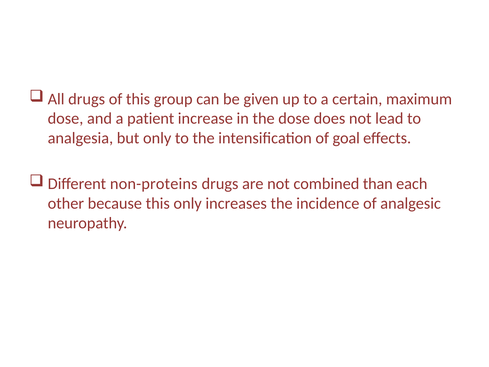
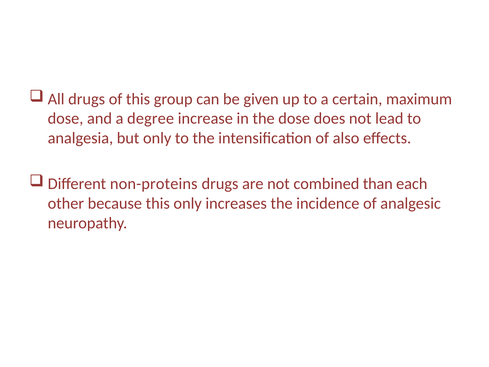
patient: patient -> degree
goal: goal -> also
